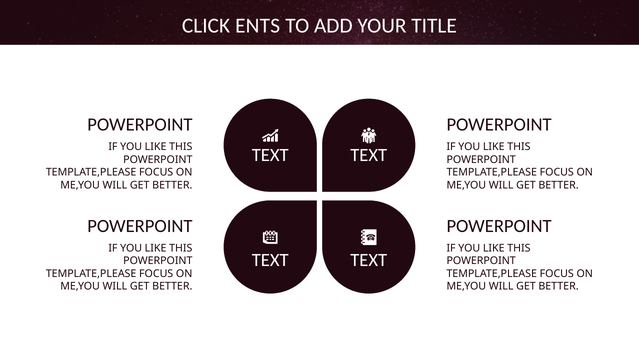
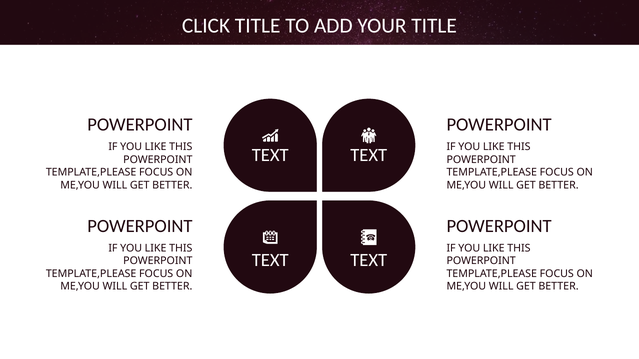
CLICK ENTS: ENTS -> TITLE
